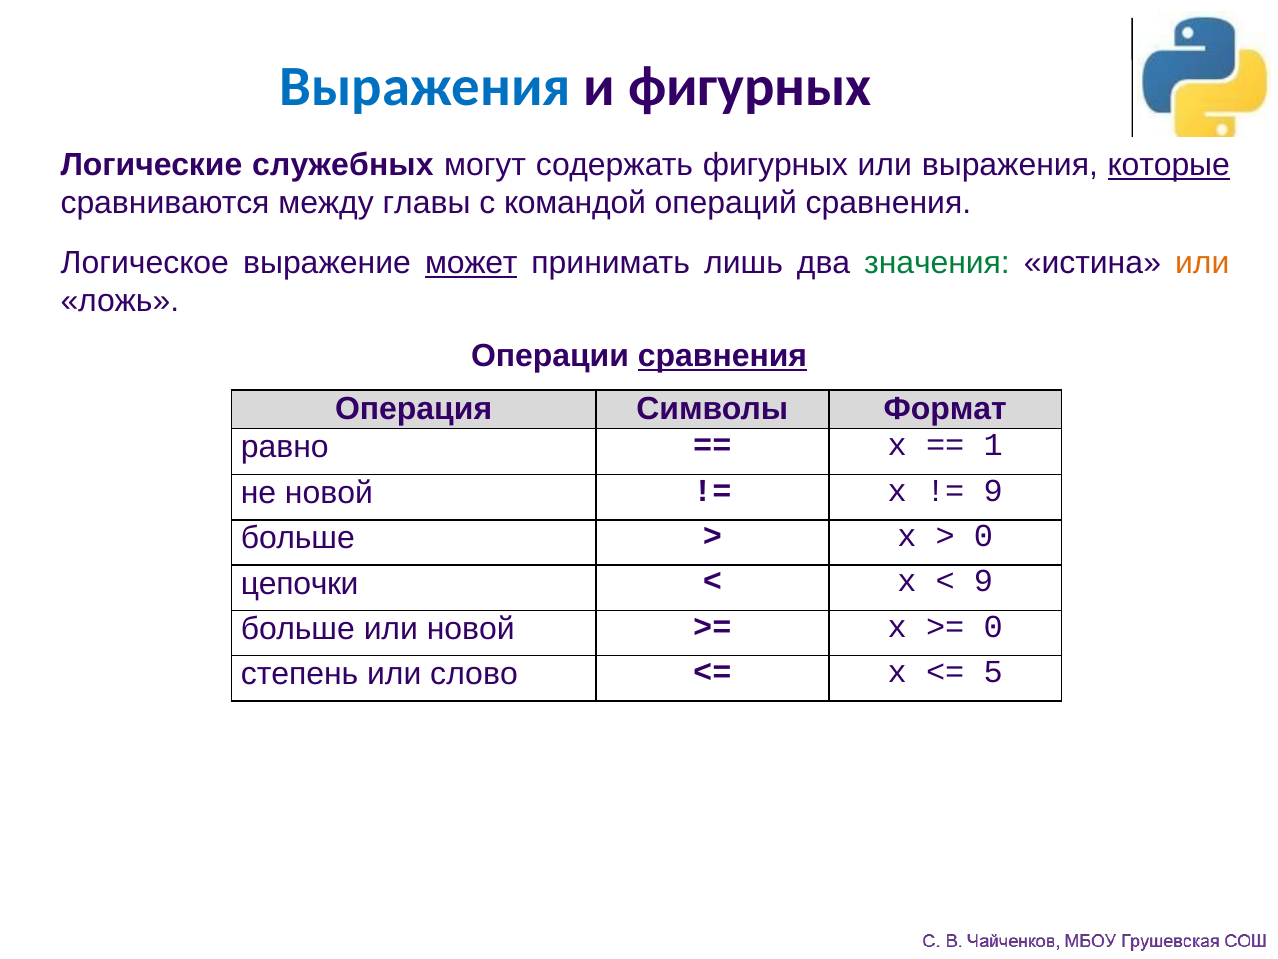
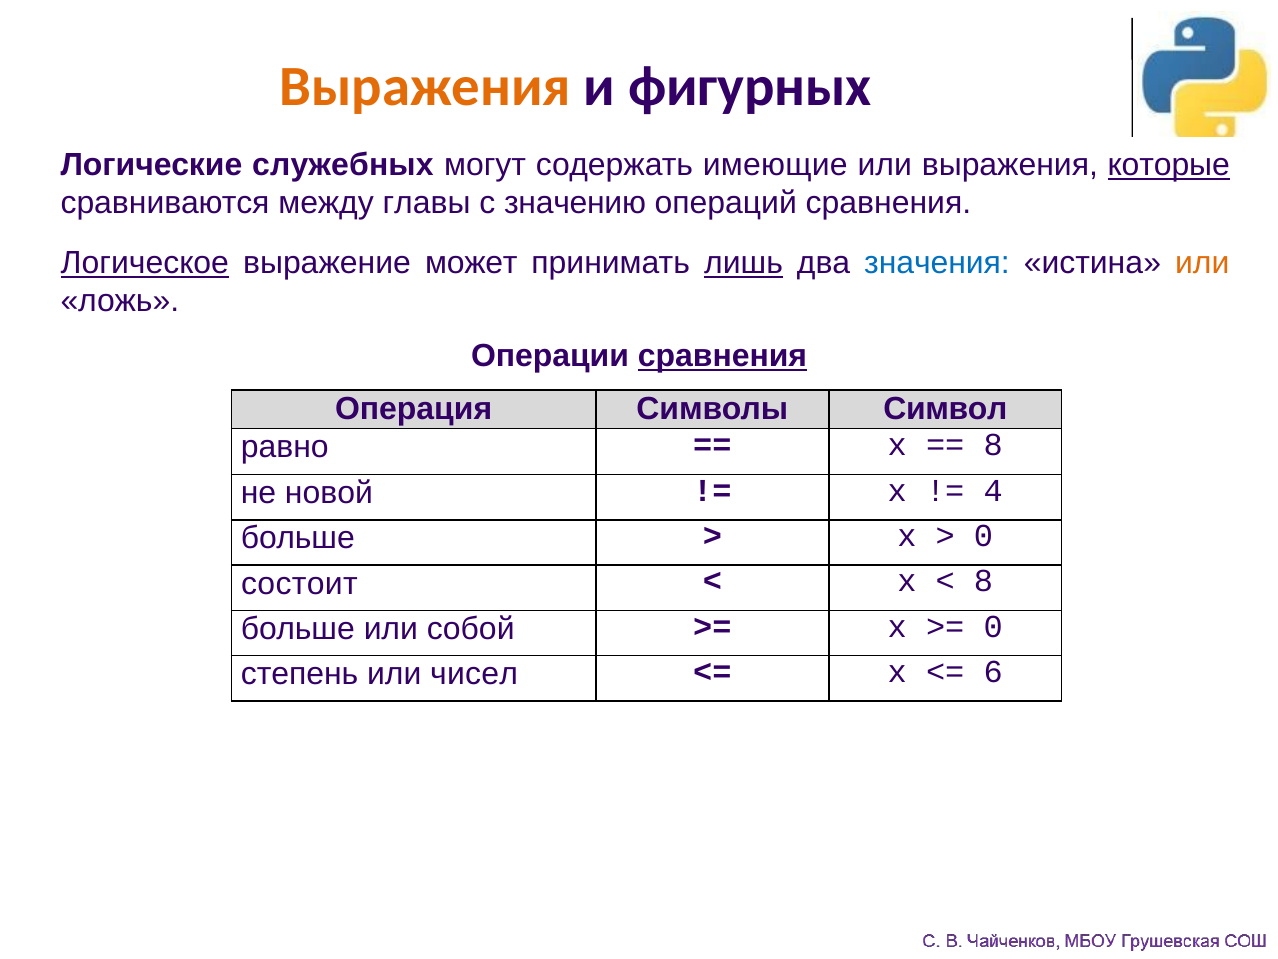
Выражения at (426, 87) colour: blue -> orange
содержать фигурных: фигурных -> имеющие
командой: командой -> значению
Логическое underline: none -> present
может underline: present -> none
лишь underline: none -> present
значения colour: green -> blue
Формат: Формат -> Символ
1 at (993, 444): 1 -> 8
9 at (993, 490): 9 -> 4
цепочки: цепочки -> состоит
9 at (984, 581): 9 -> 8
или новой: новой -> собой
слово: слово -> чисел
5: 5 -> 6
